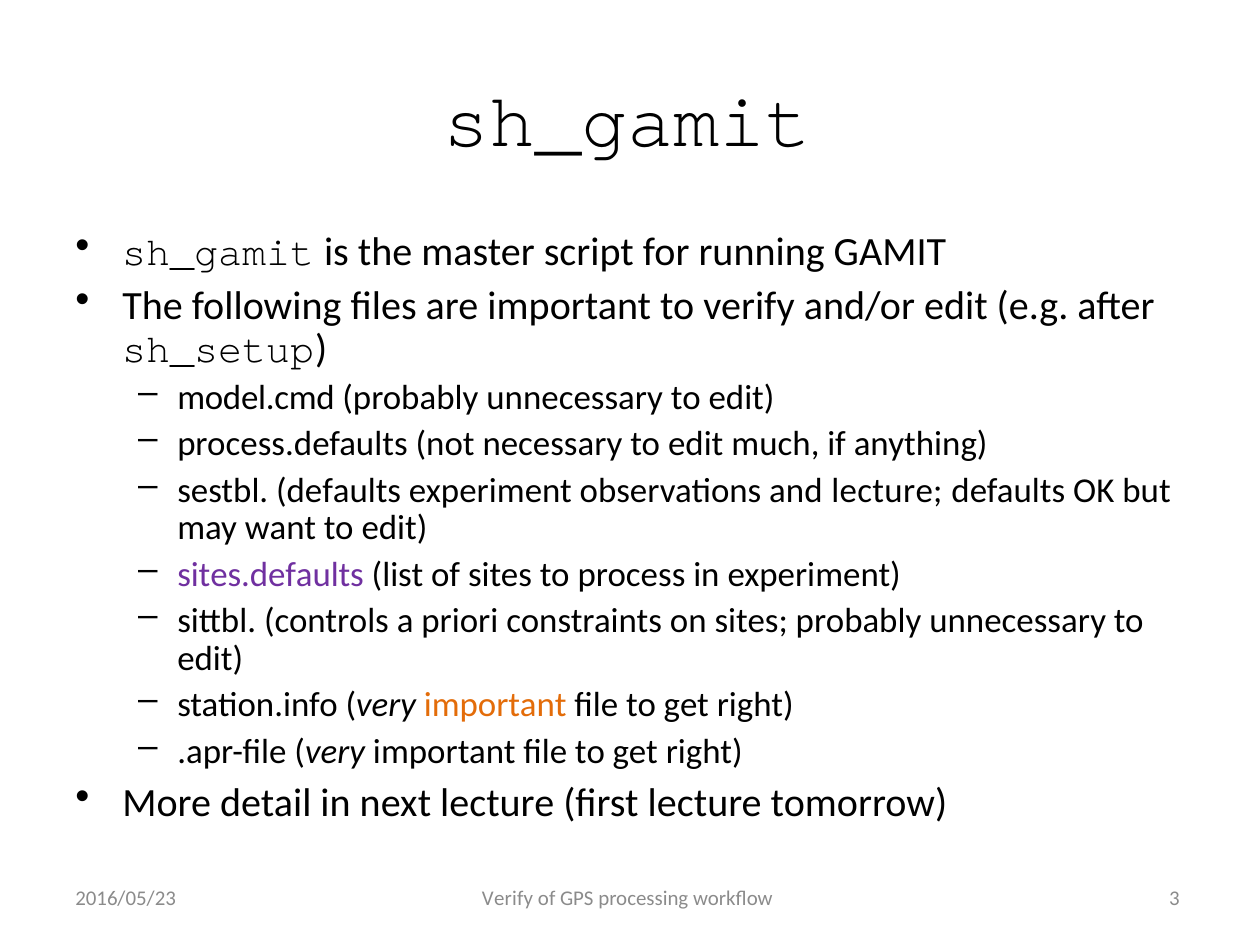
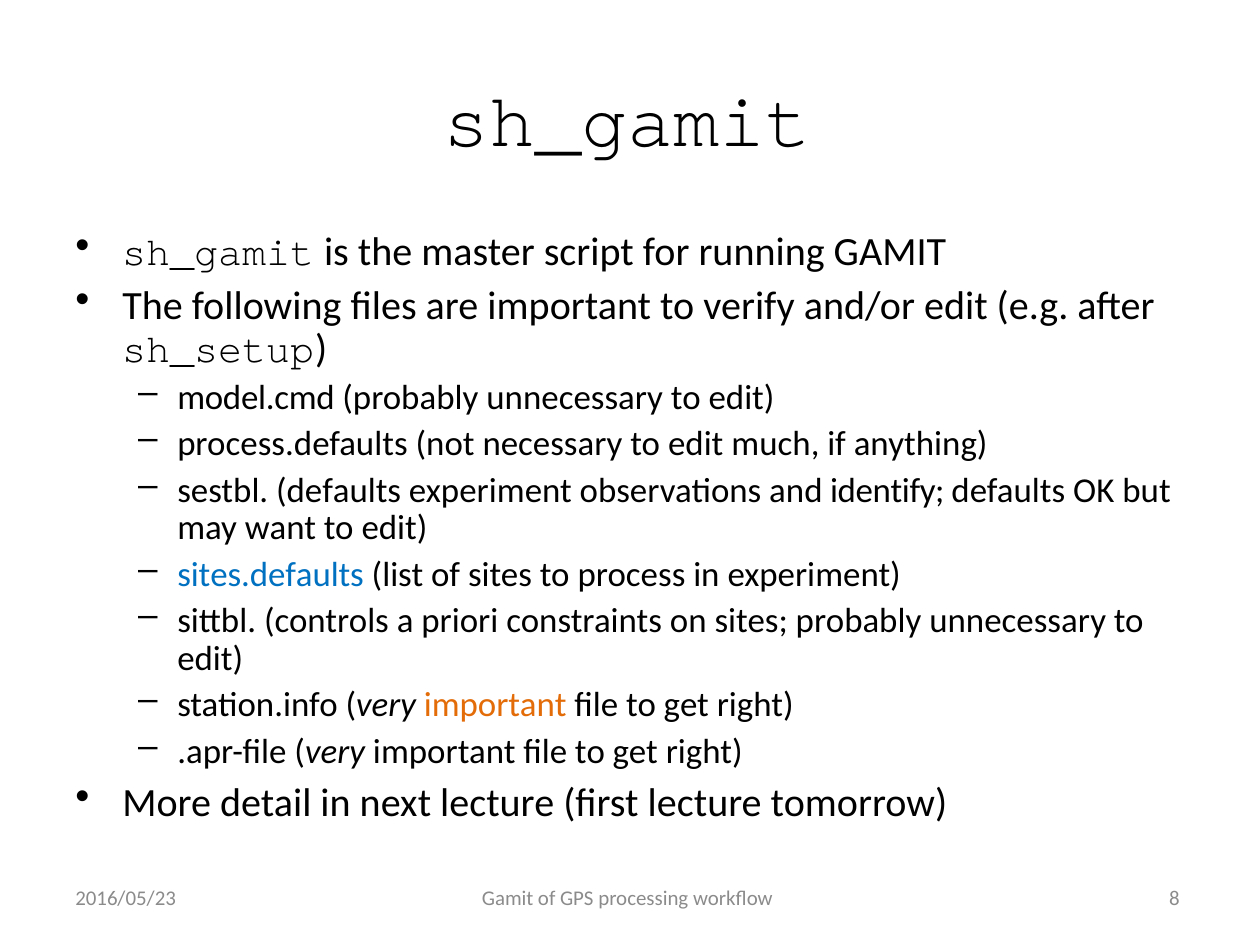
and lecture: lecture -> identify
sites.defaults colour: purple -> blue
Verify at (508, 899): Verify -> Gamit
3: 3 -> 8
